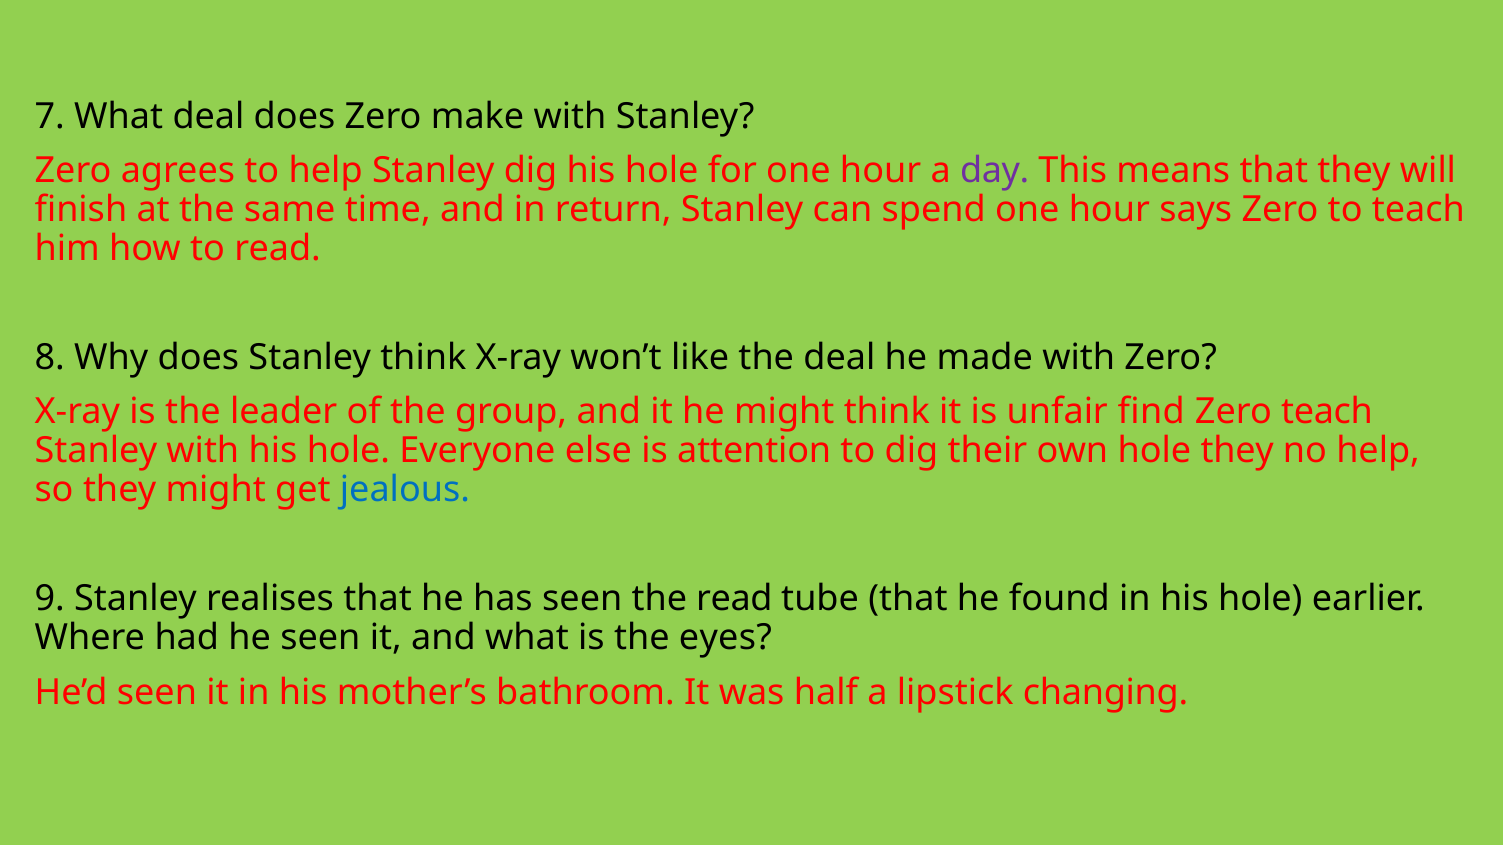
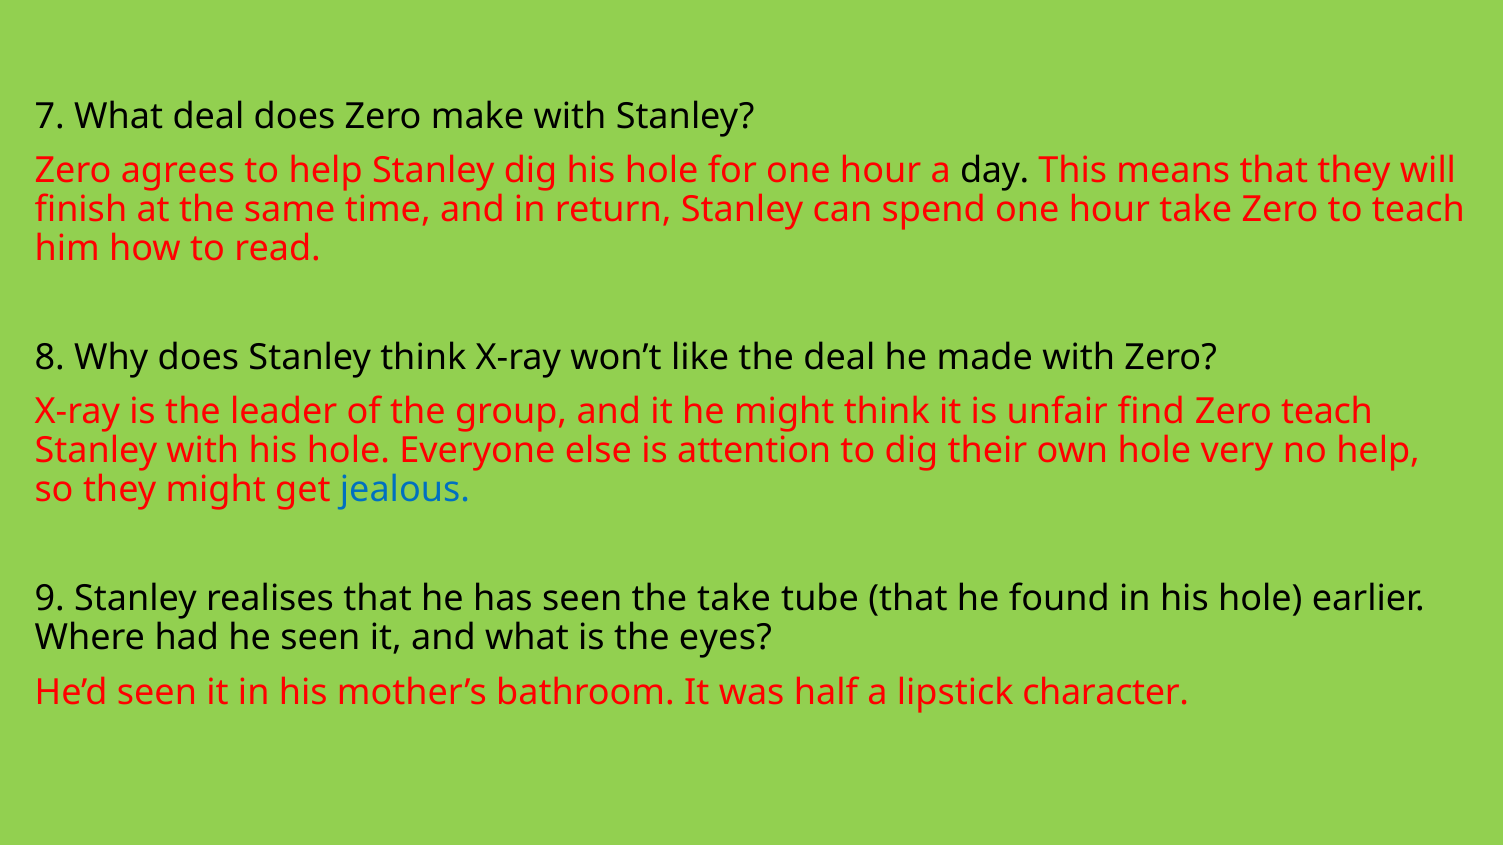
day colour: purple -> black
hour says: says -> take
hole they: they -> very
the read: read -> take
changing: changing -> character
